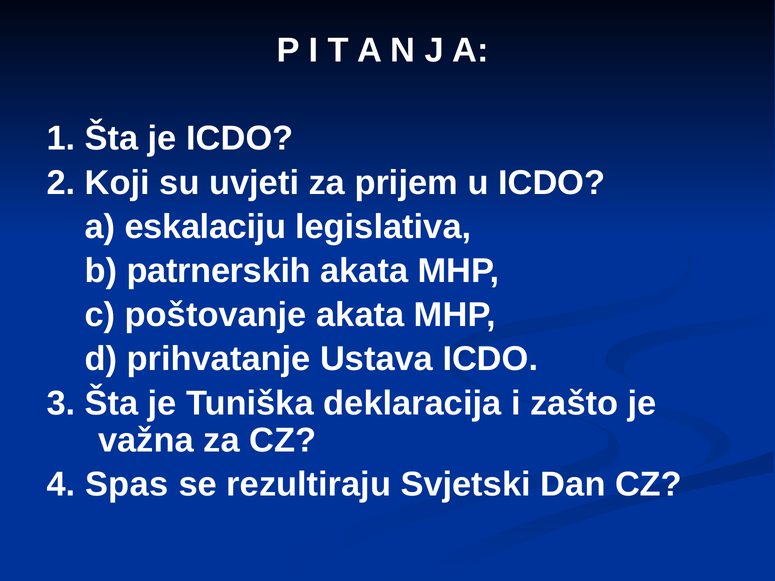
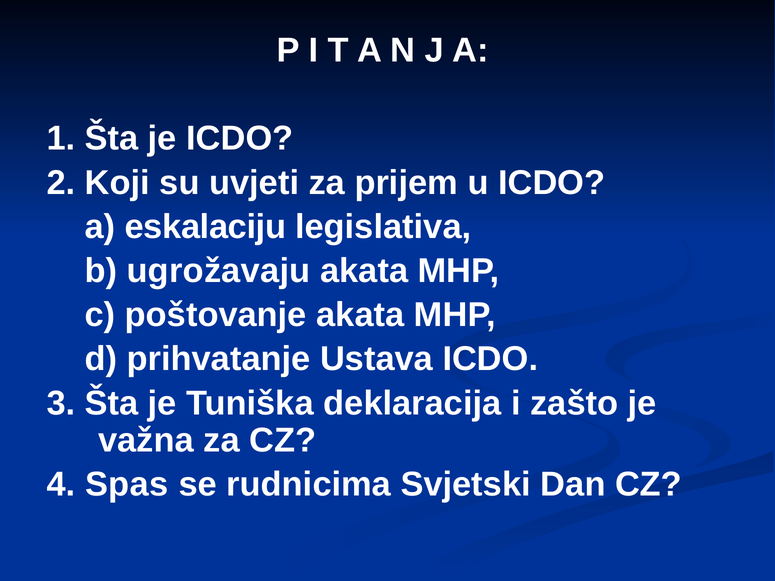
patrnerskih: patrnerskih -> ugrožavaju
rezultiraju: rezultiraju -> rudnicima
